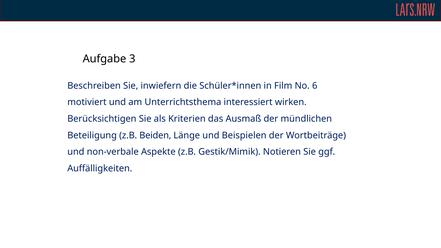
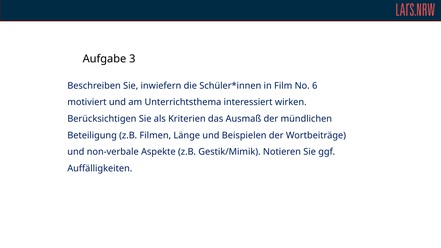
Beiden: Beiden -> Filmen
